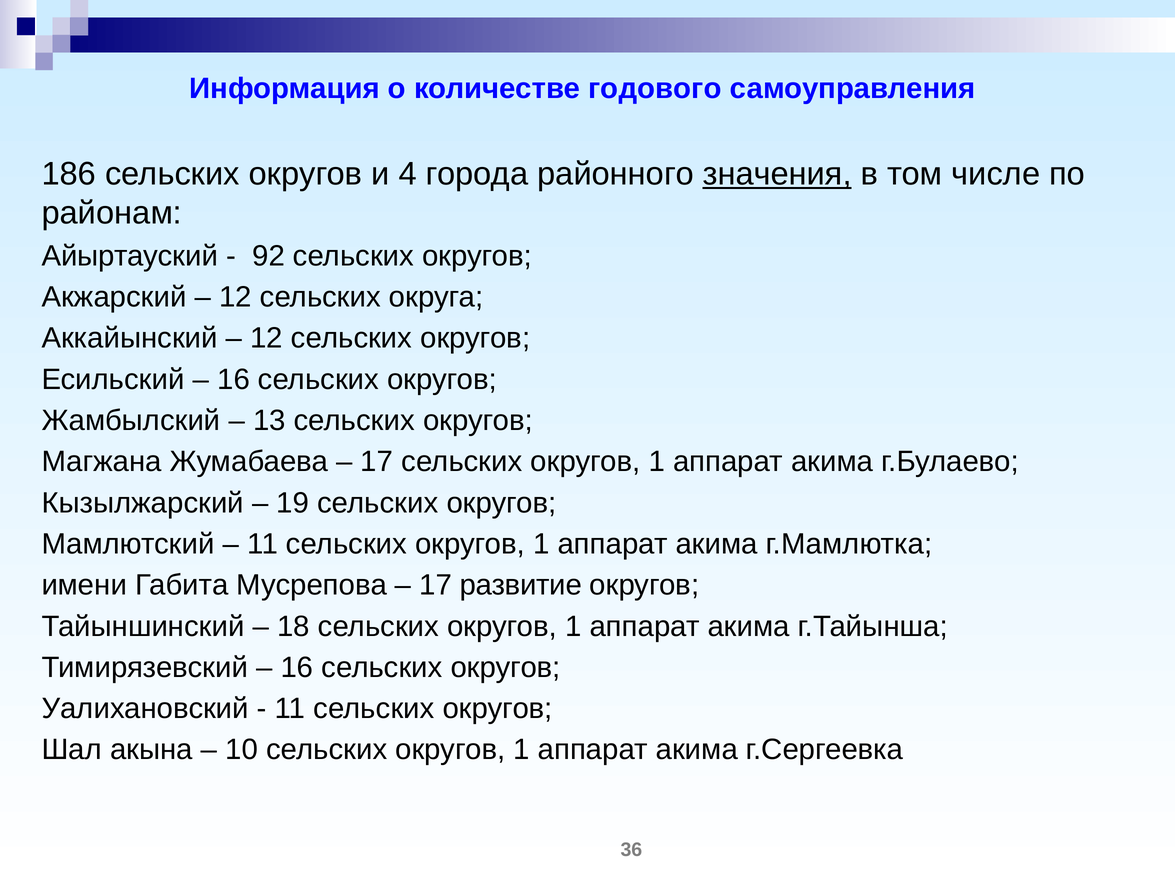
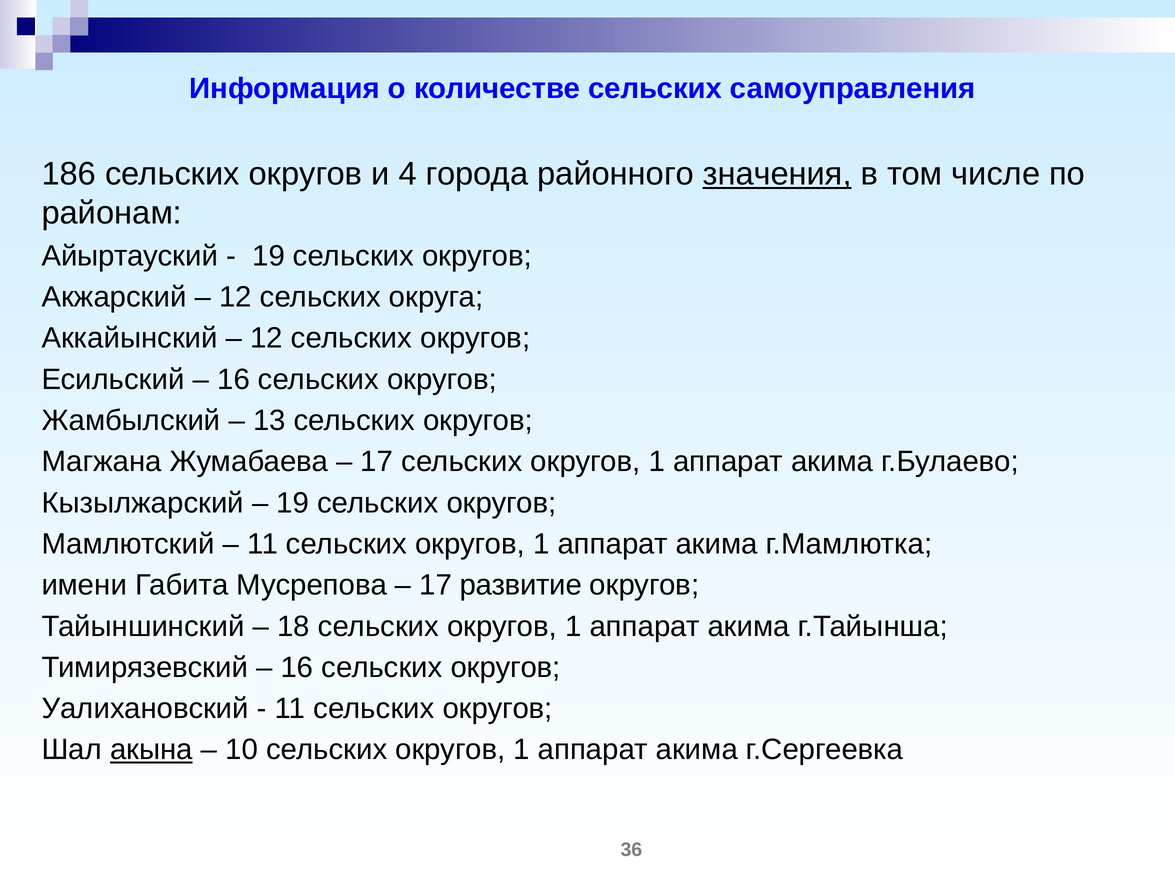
количестве годового: годового -> сельских
92 at (269, 256): 92 -> 19
акына underline: none -> present
